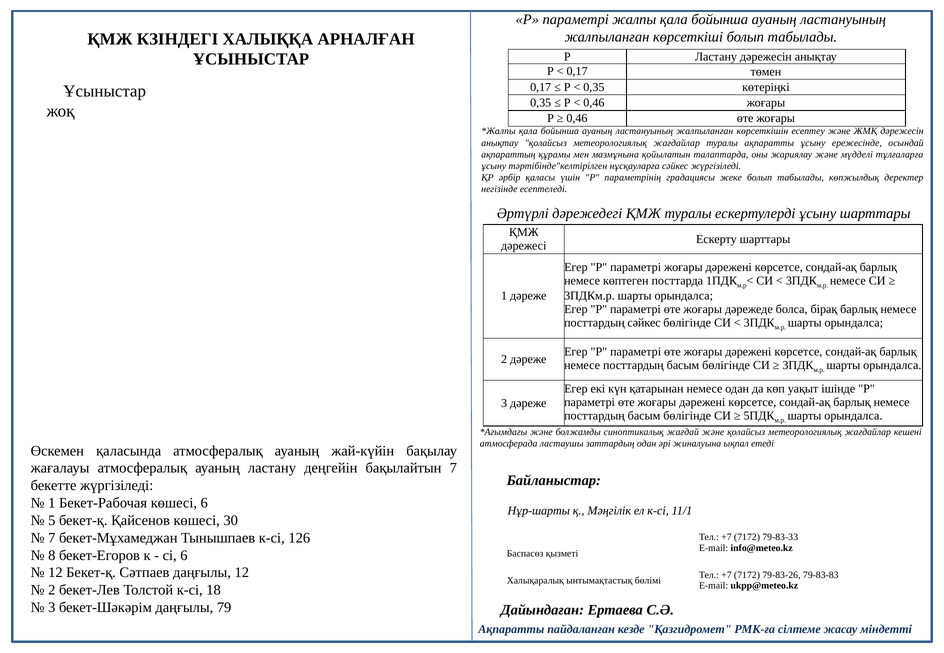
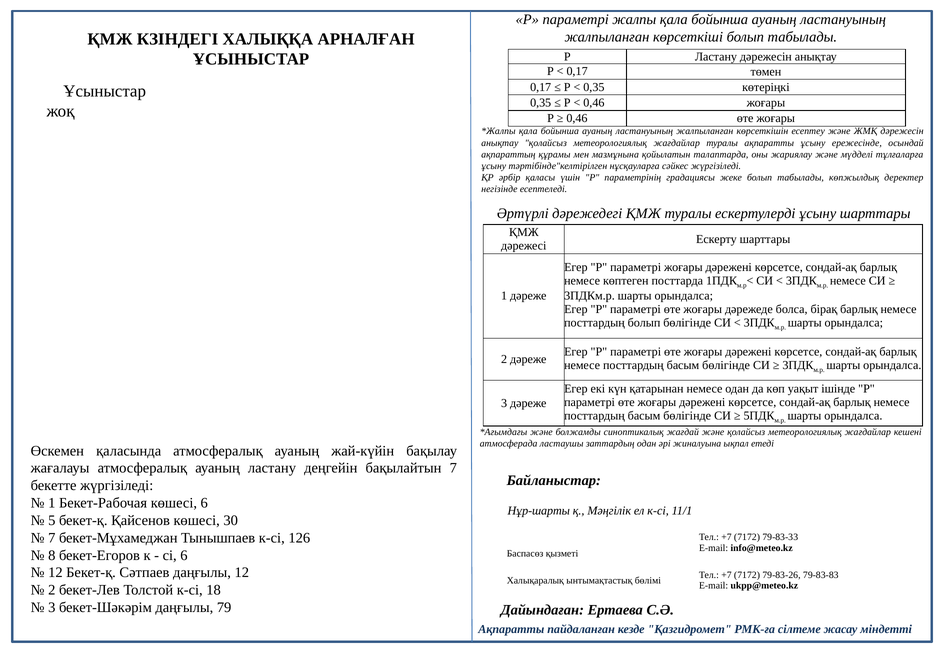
посттардың сәйкес: сәйкес -> болып
